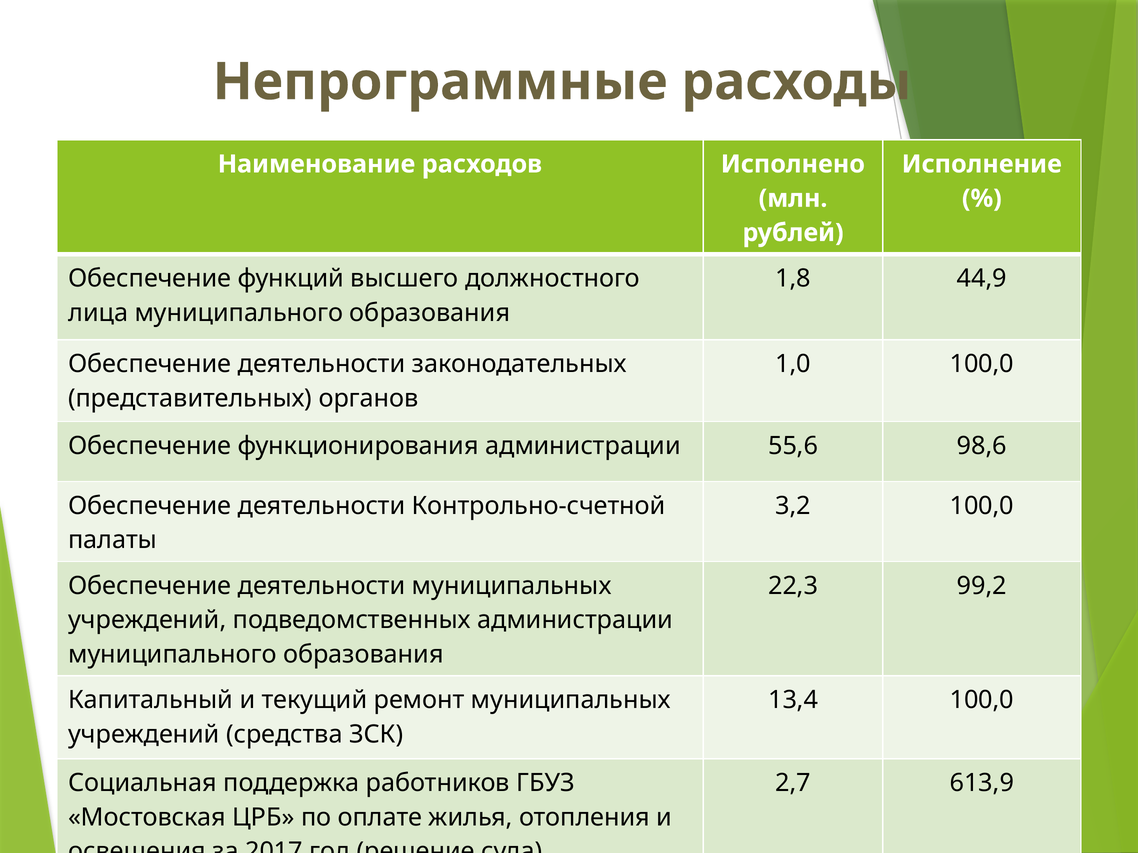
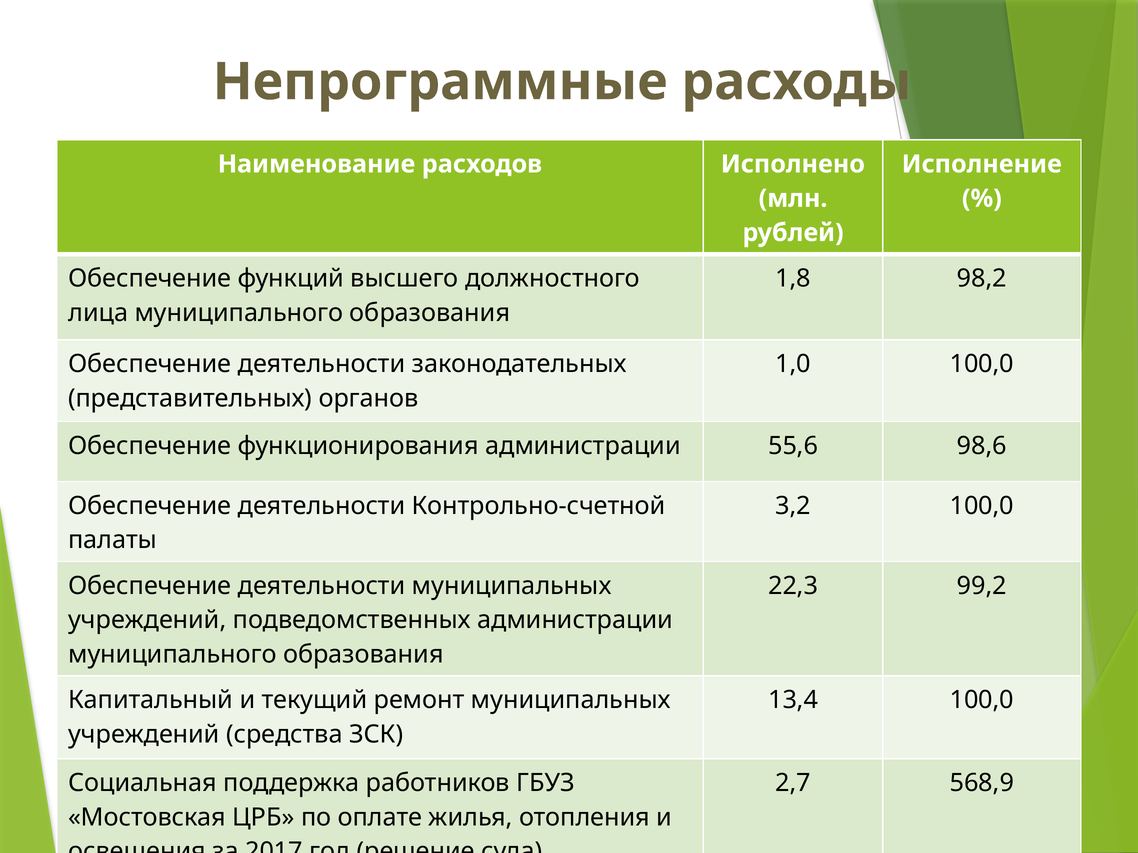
44,9: 44,9 -> 98,2
613,9: 613,9 -> 568,9
